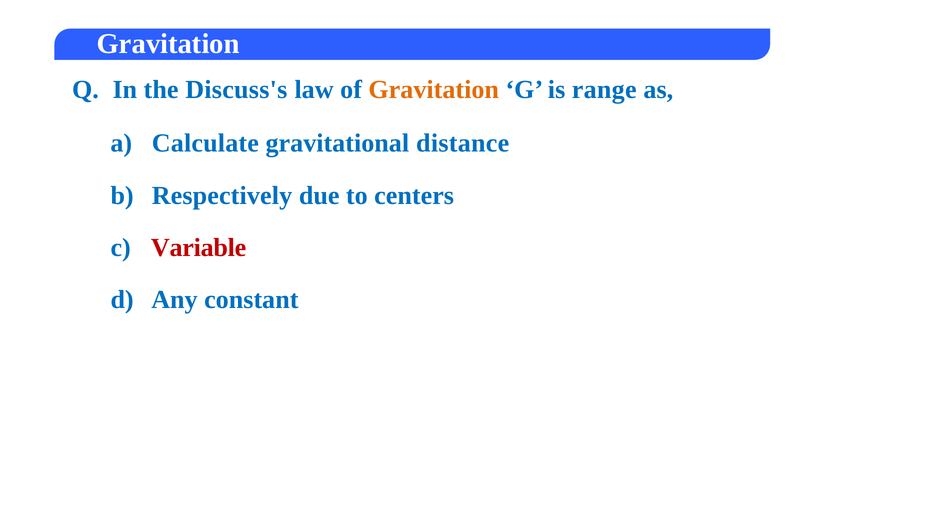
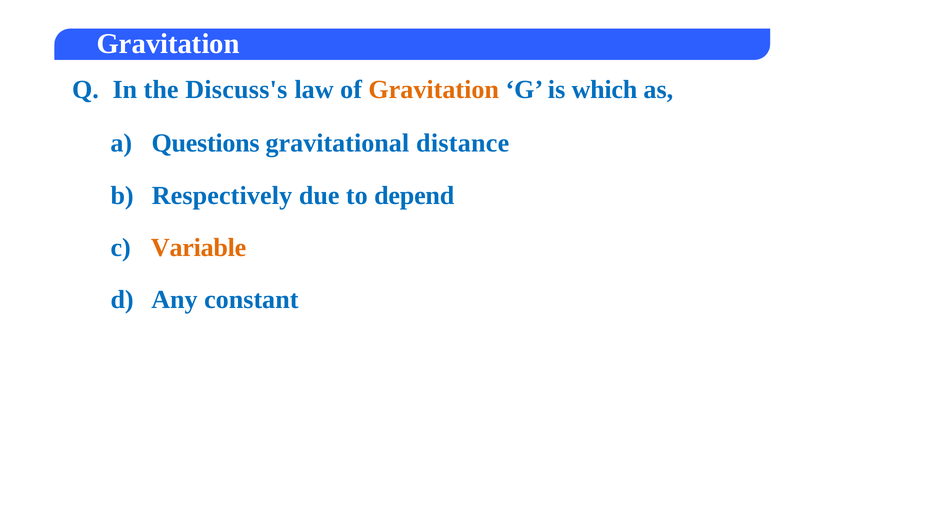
range: range -> which
Calculate: Calculate -> Questions
centers: centers -> depend
Variable colour: red -> orange
